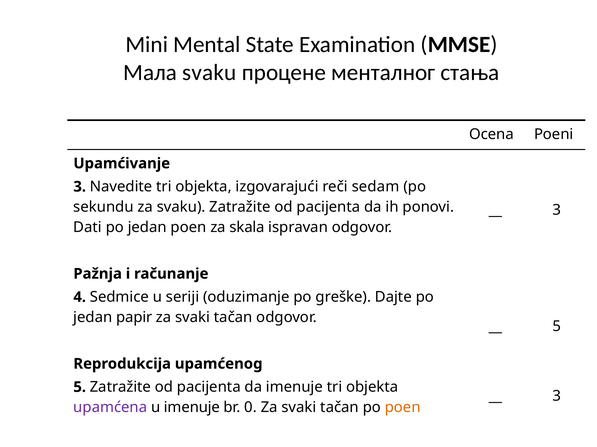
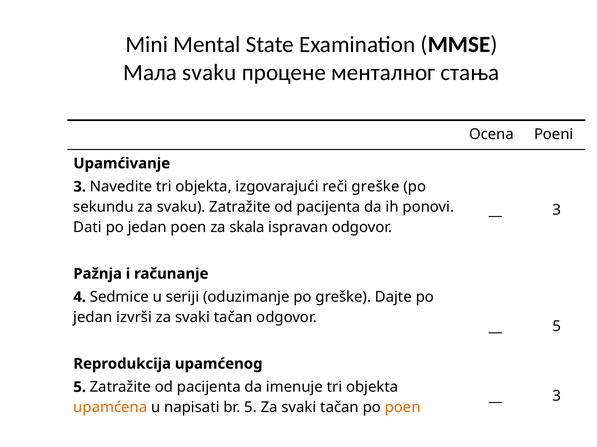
reči sedam: sedam -> greške
papir: papir -> izvrši
upamćena colour: purple -> orange
u imenuje: imenuje -> napisati
br 0: 0 -> 5
